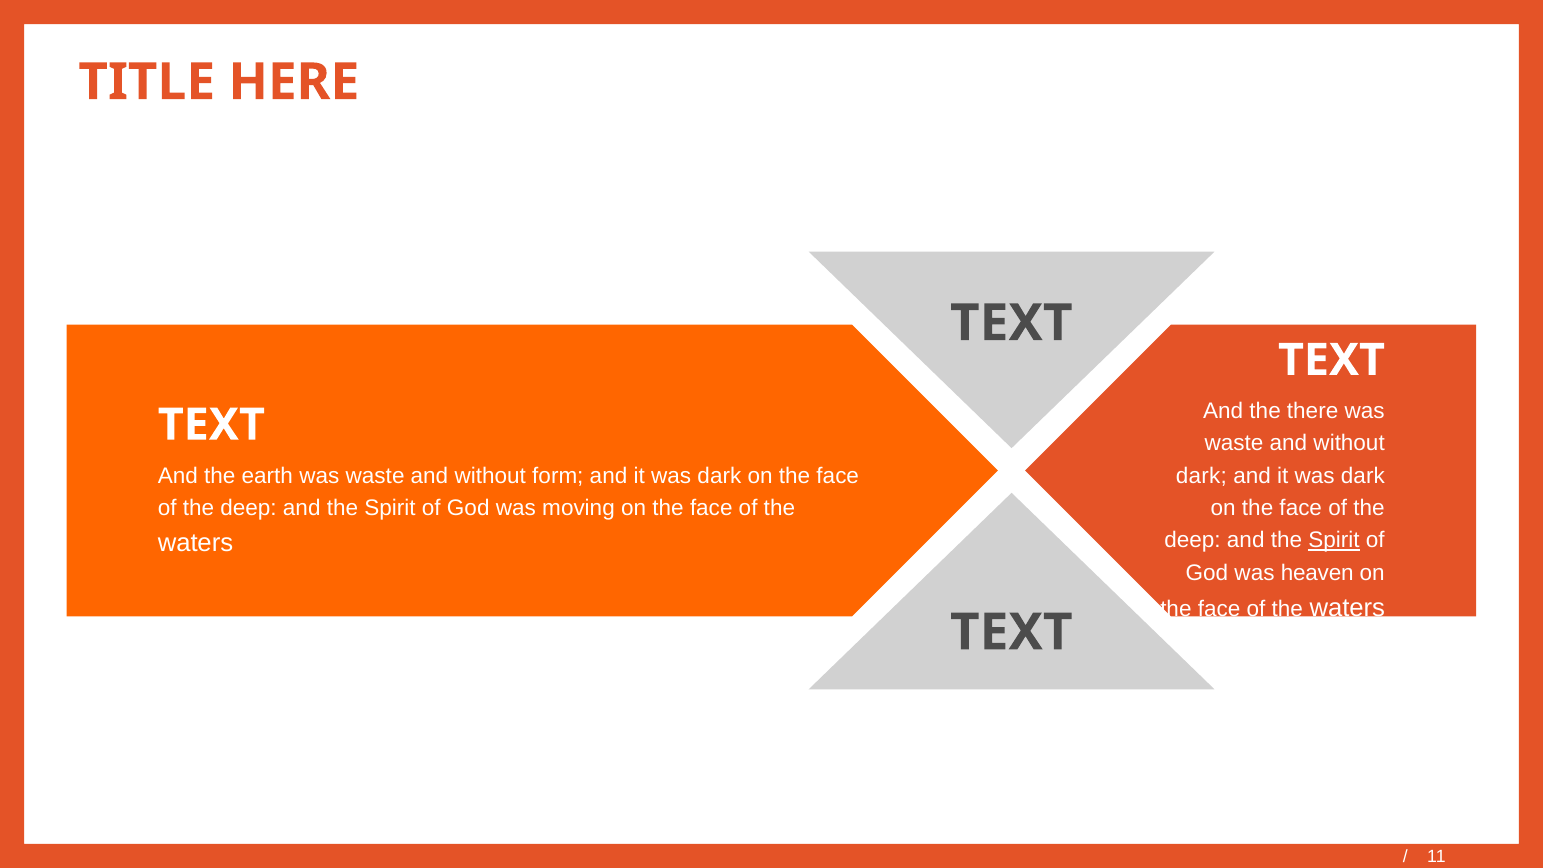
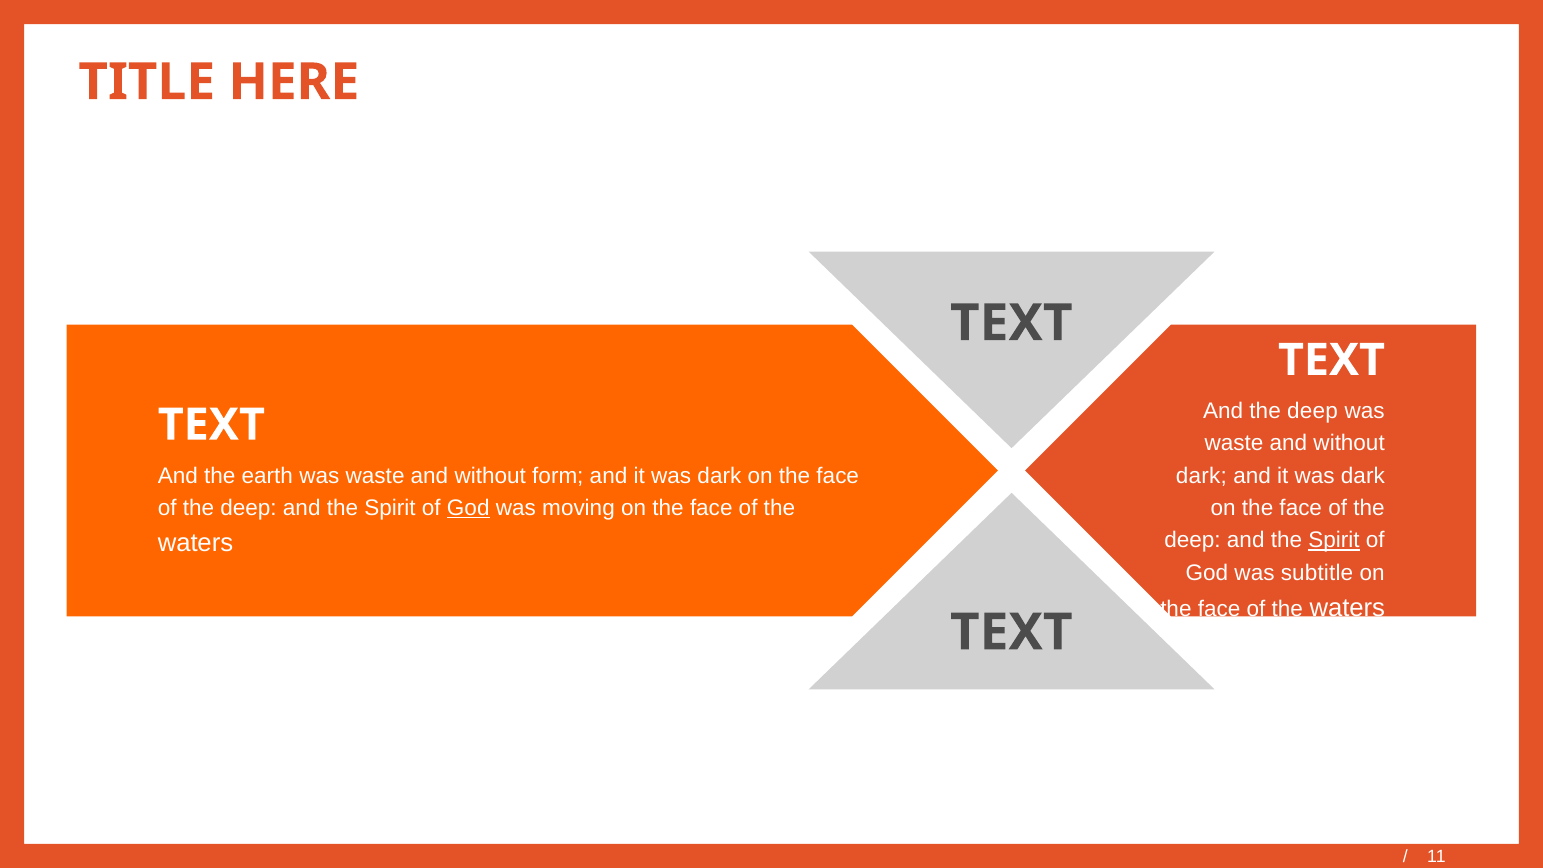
there at (1313, 411): there -> deep
God at (468, 508) underline: none -> present
heaven: heaven -> subtitle
